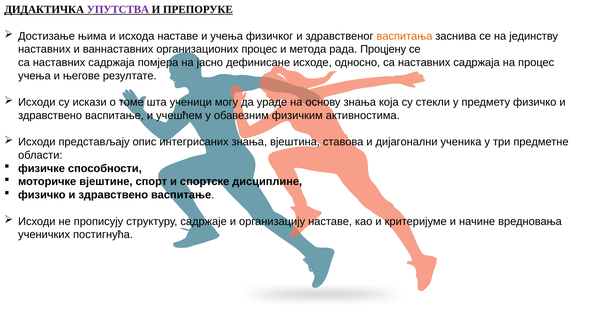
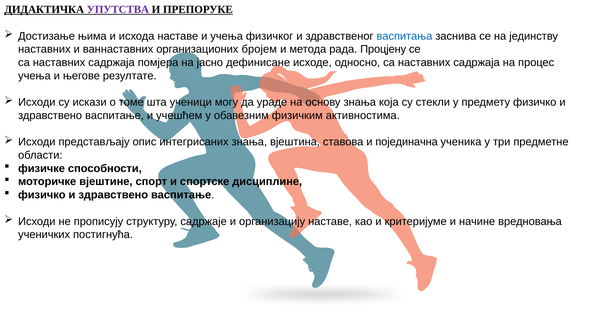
васпитања colour: orange -> blue
организационих процес: процес -> бројем
дијагонални: дијагонални -> појединачна
